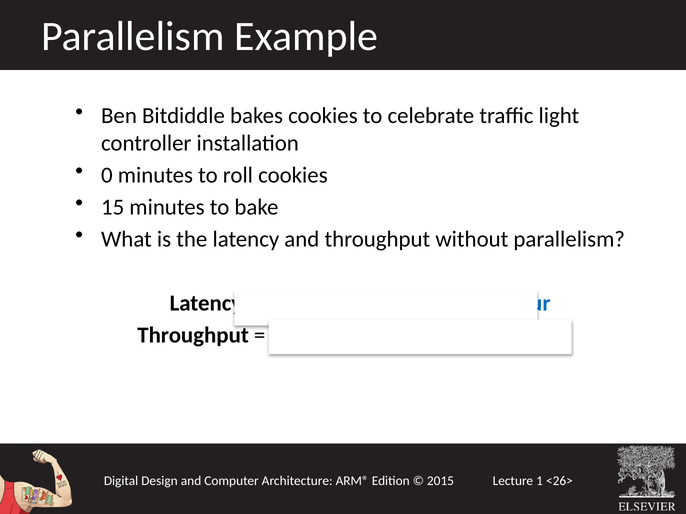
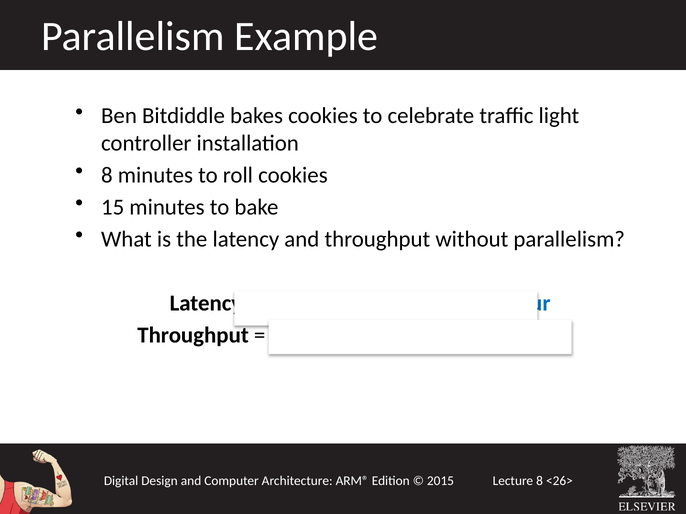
0 at (107, 175): 0 -> 8
1 at (540, 481): 1 -> 8
